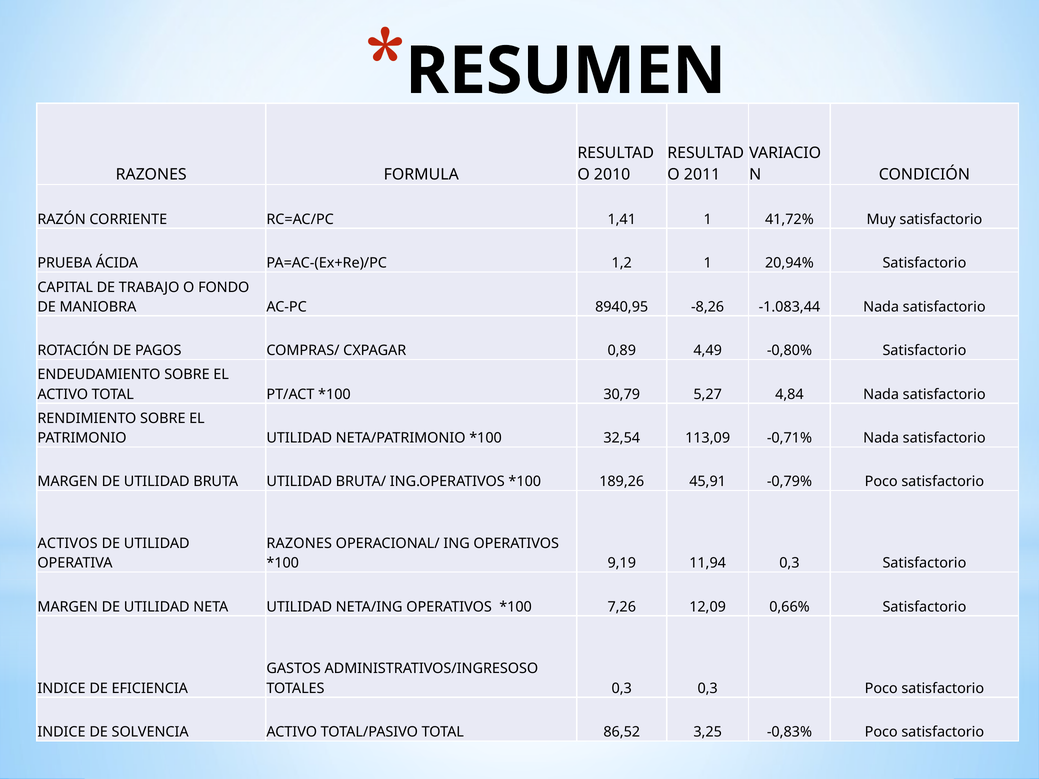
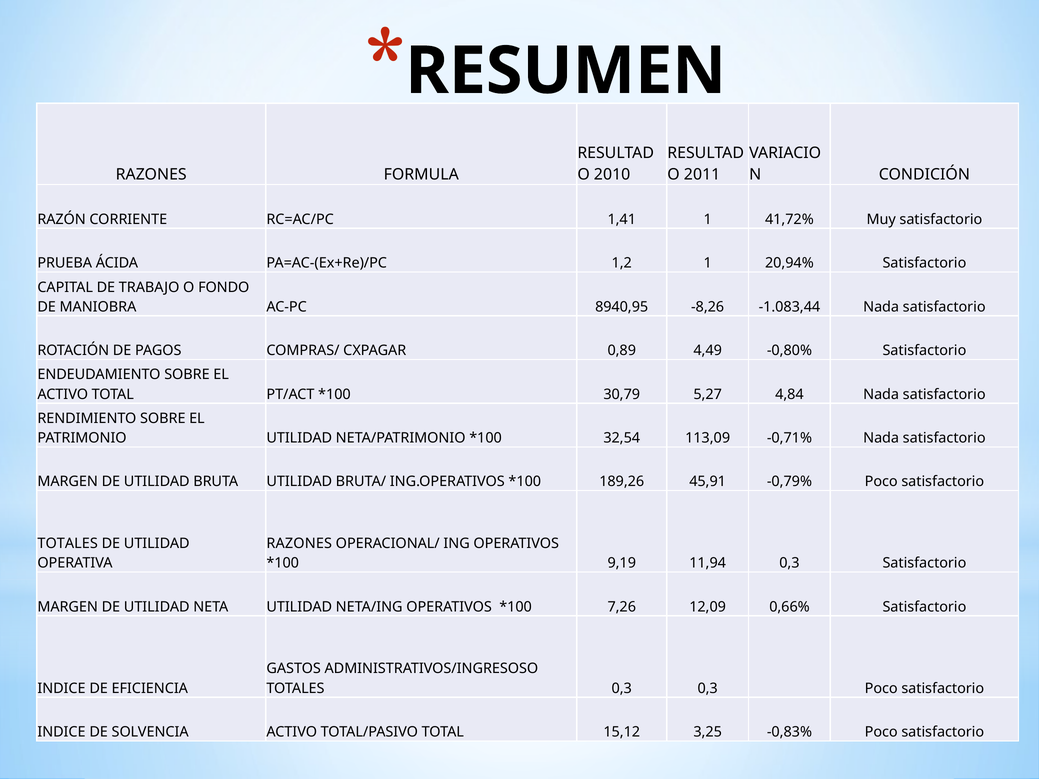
ACTIVOS at (68, 544): ACTIVOS -> TOTALES
86,52: 86,52 -> 15,12
